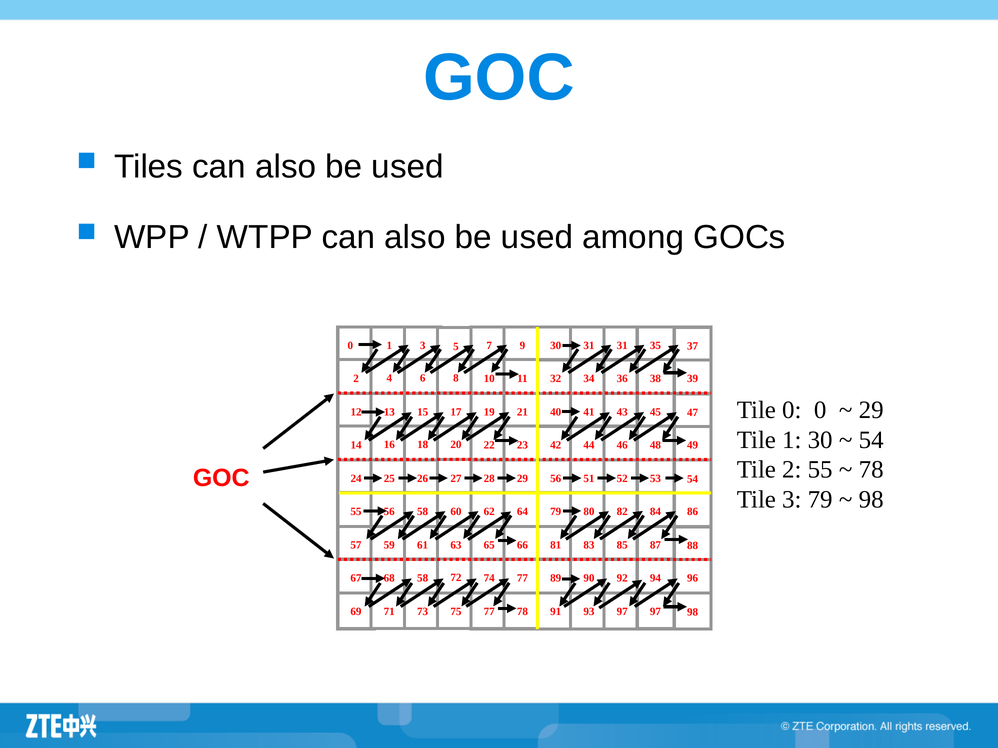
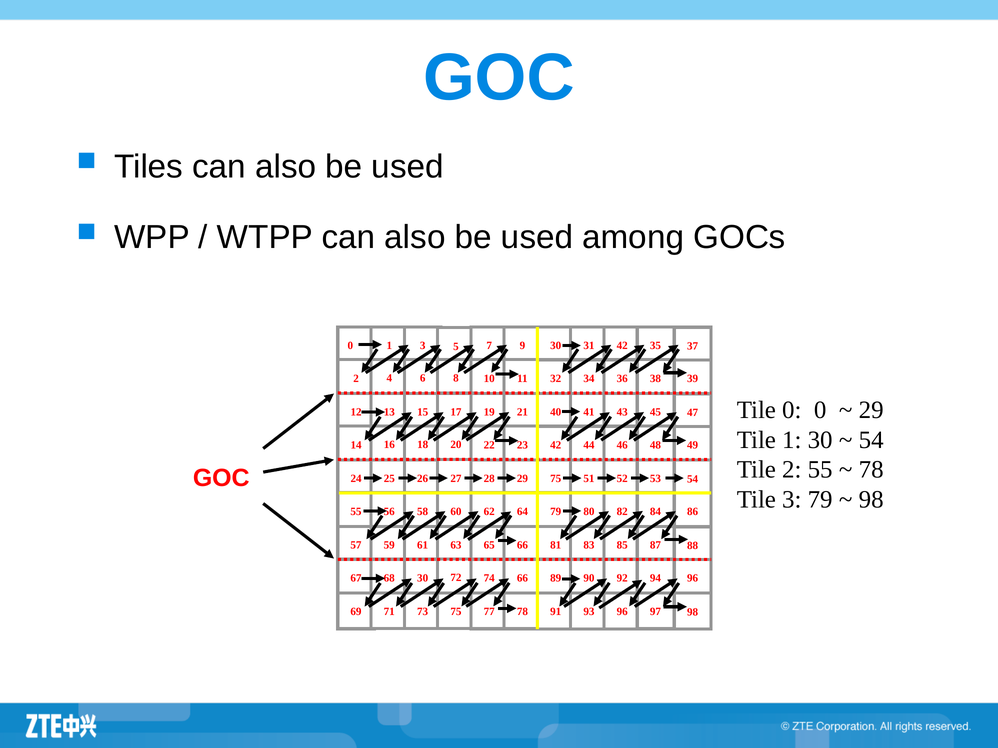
31 31: 31 -> 42
29 56: 56 -> 75
58 at (423, 578): 58 -> 30
74 77: 77 -> 66
93 97: 97 -> 96
